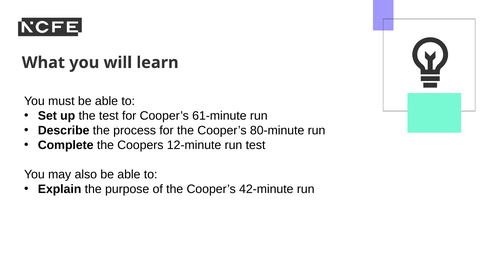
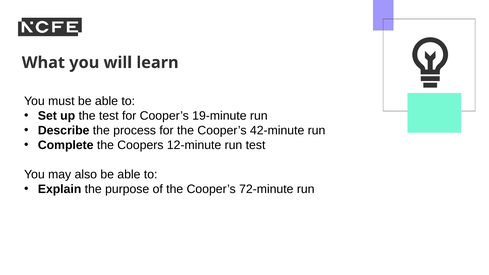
61-minute: 61-minute -> 19-minute
80-minute: 80-minute -> 42-minute
42-minute: 42-minute -> 72-minute
